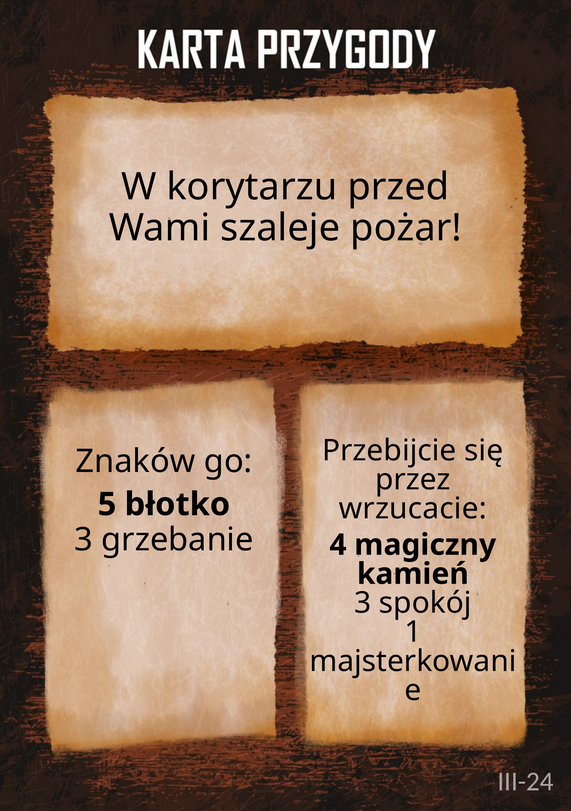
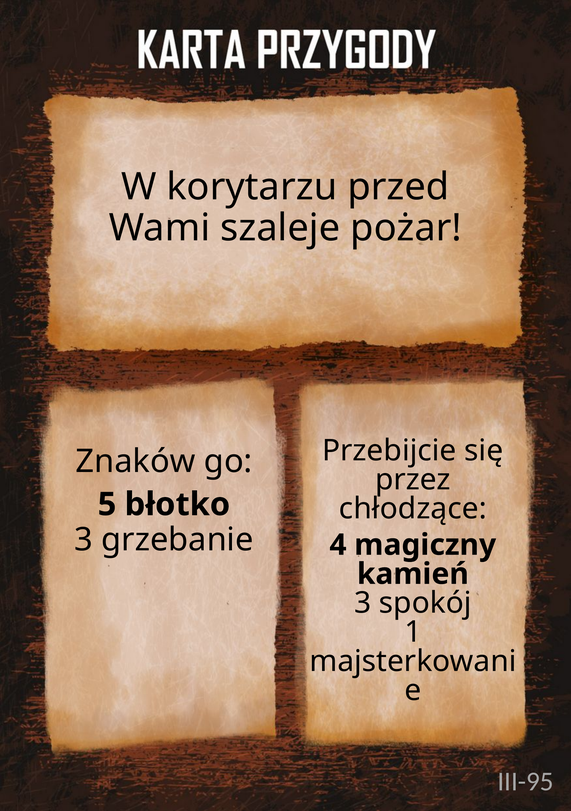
wrzucacie: wrzucacie -> chłodzące
III-24: III-24 -> III-95
